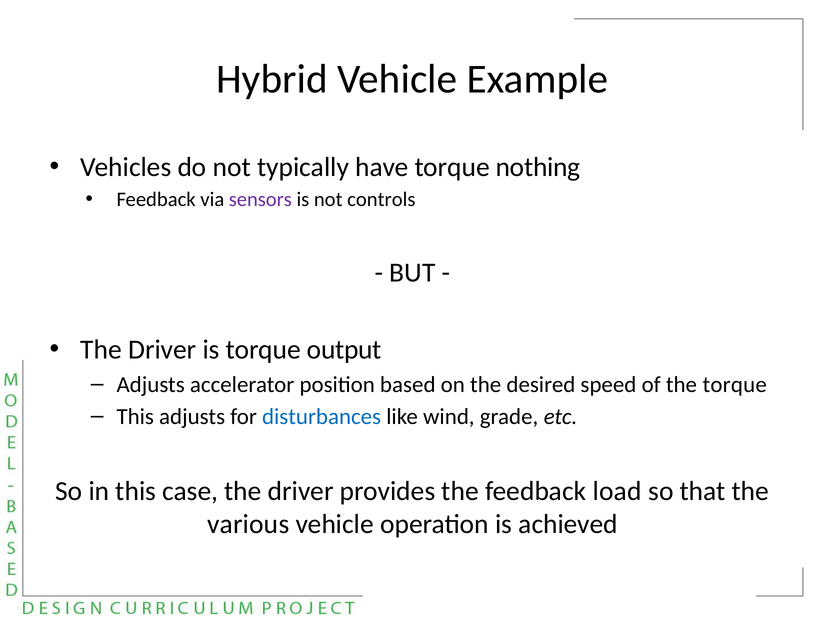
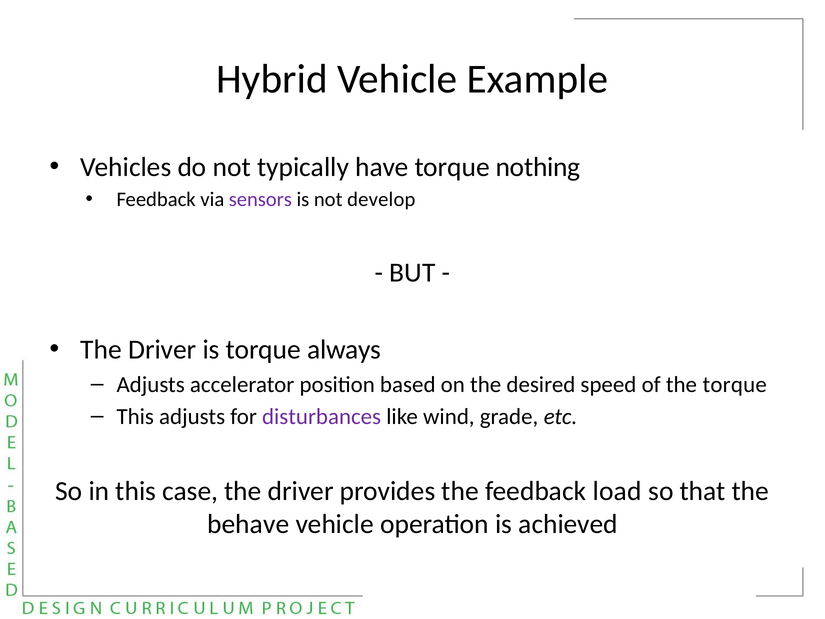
controls: controls -> develop
output: output -> always
disturbances colour: blue -> purple
various: various -> behave
